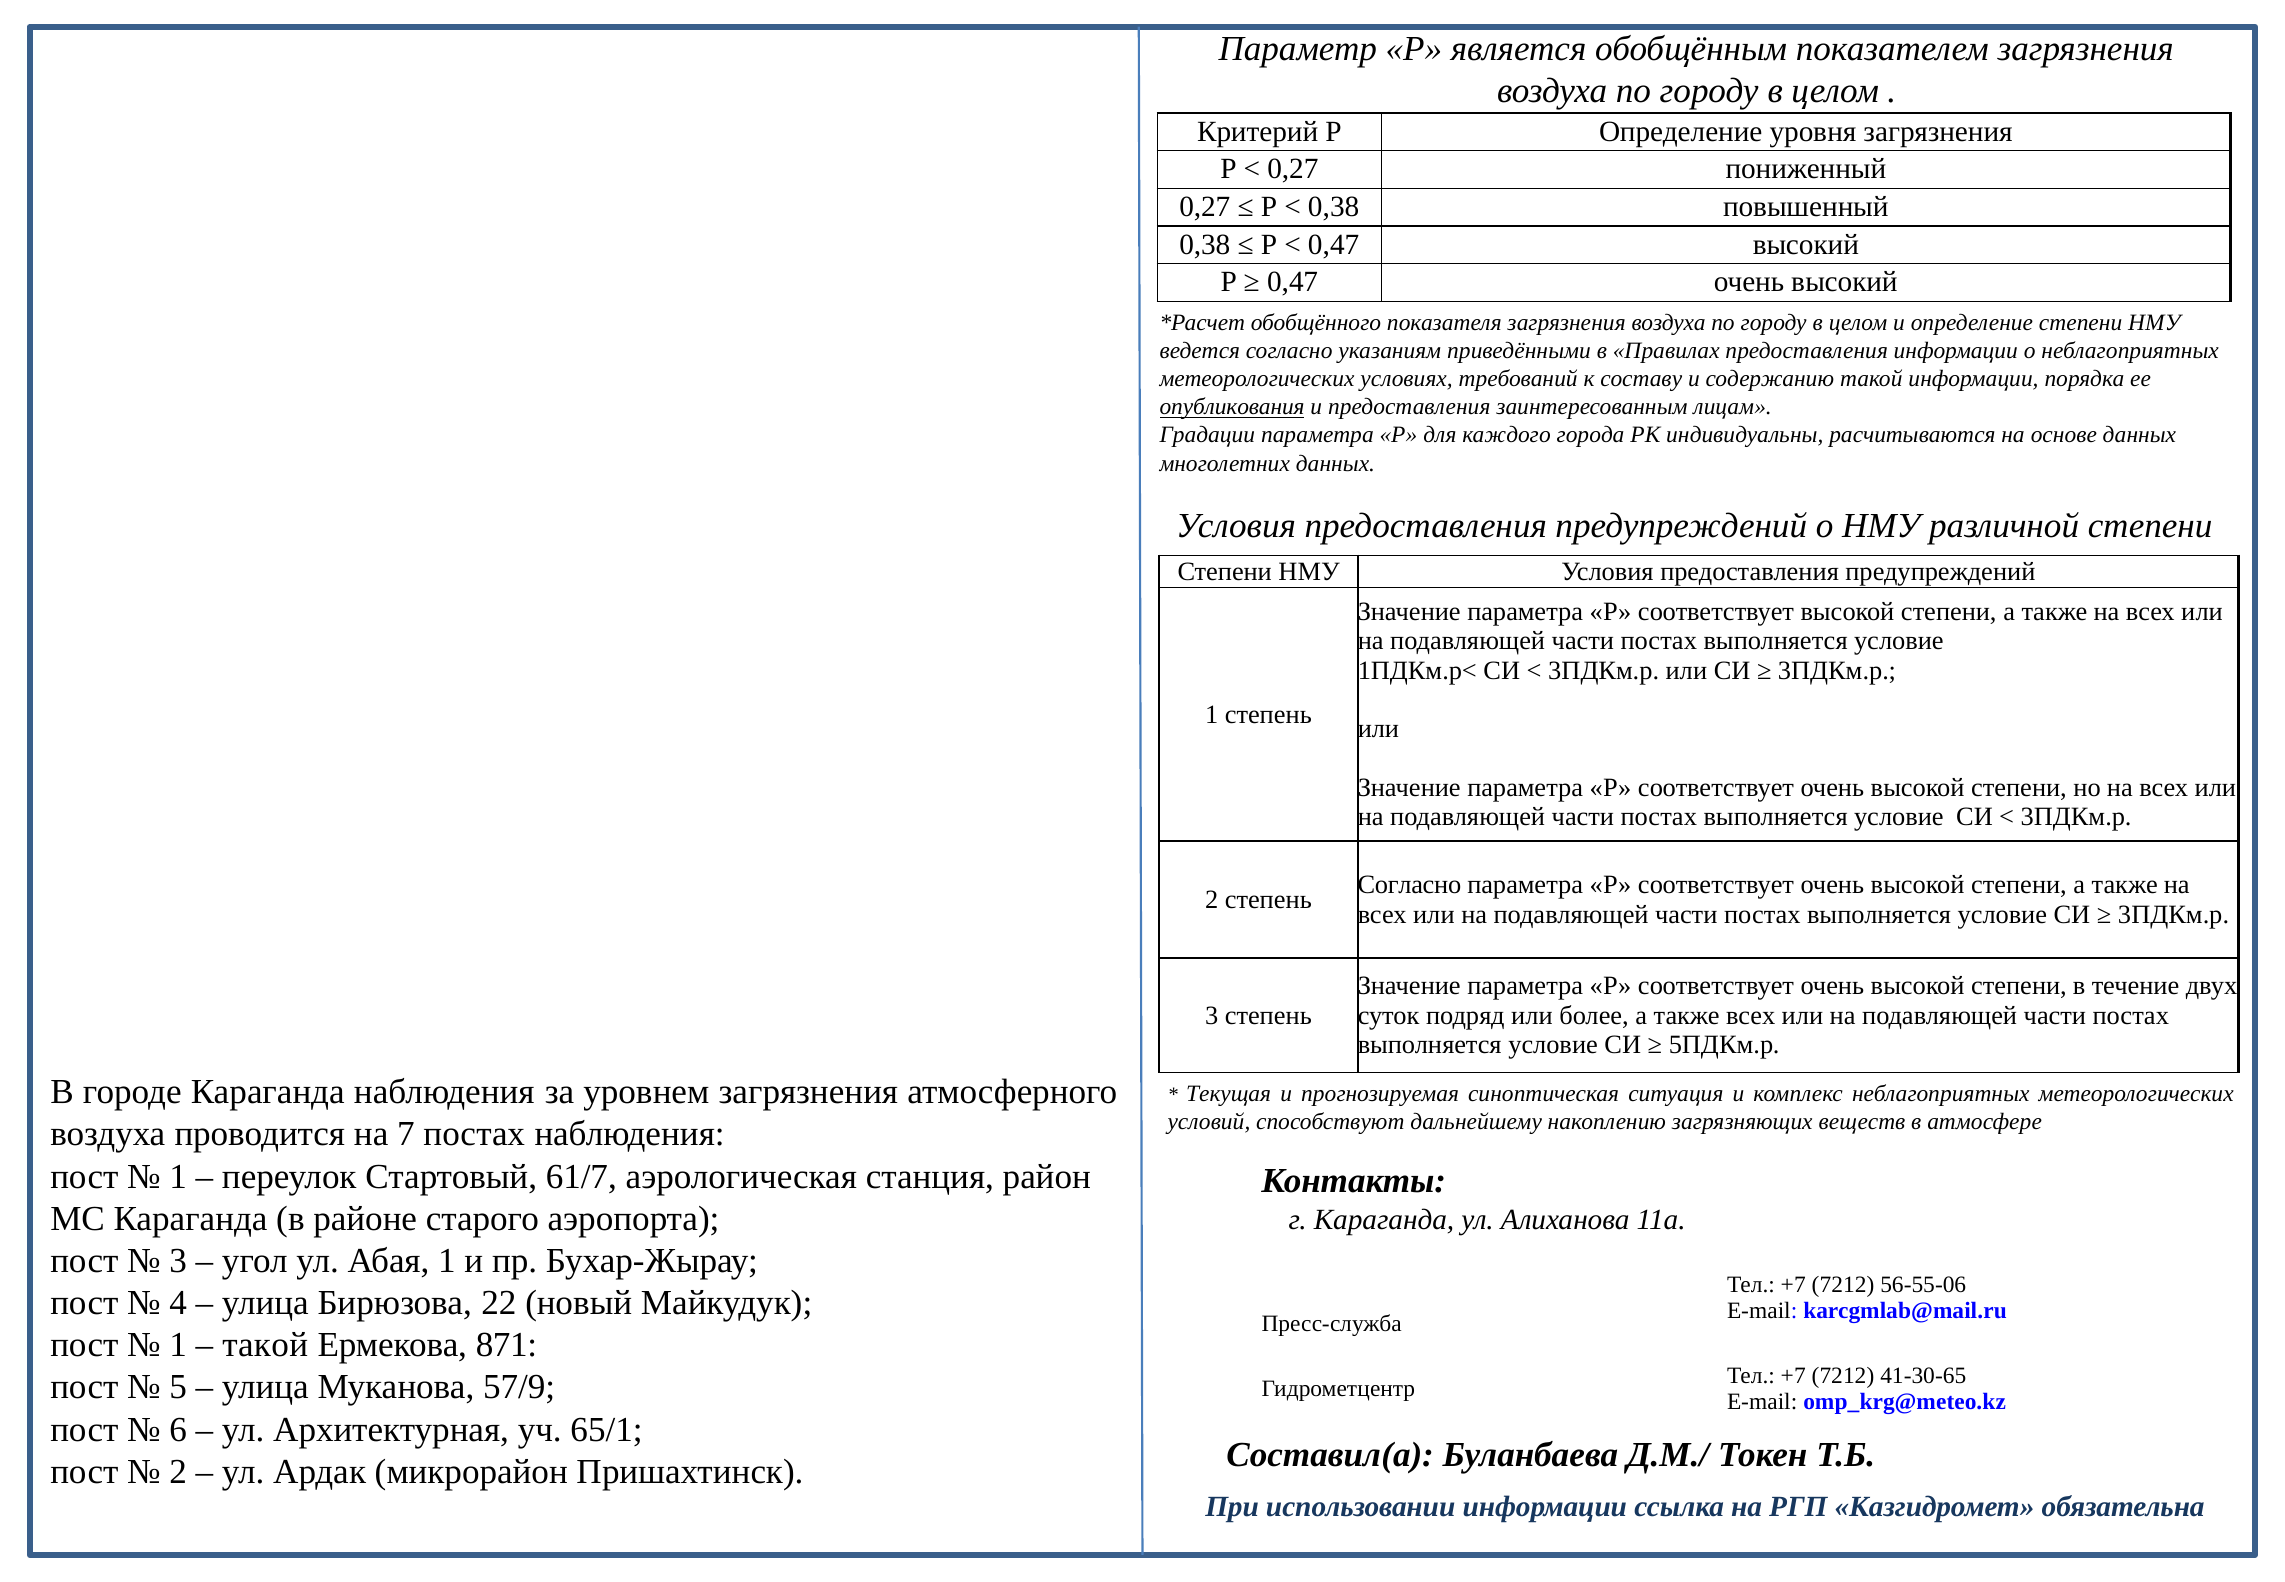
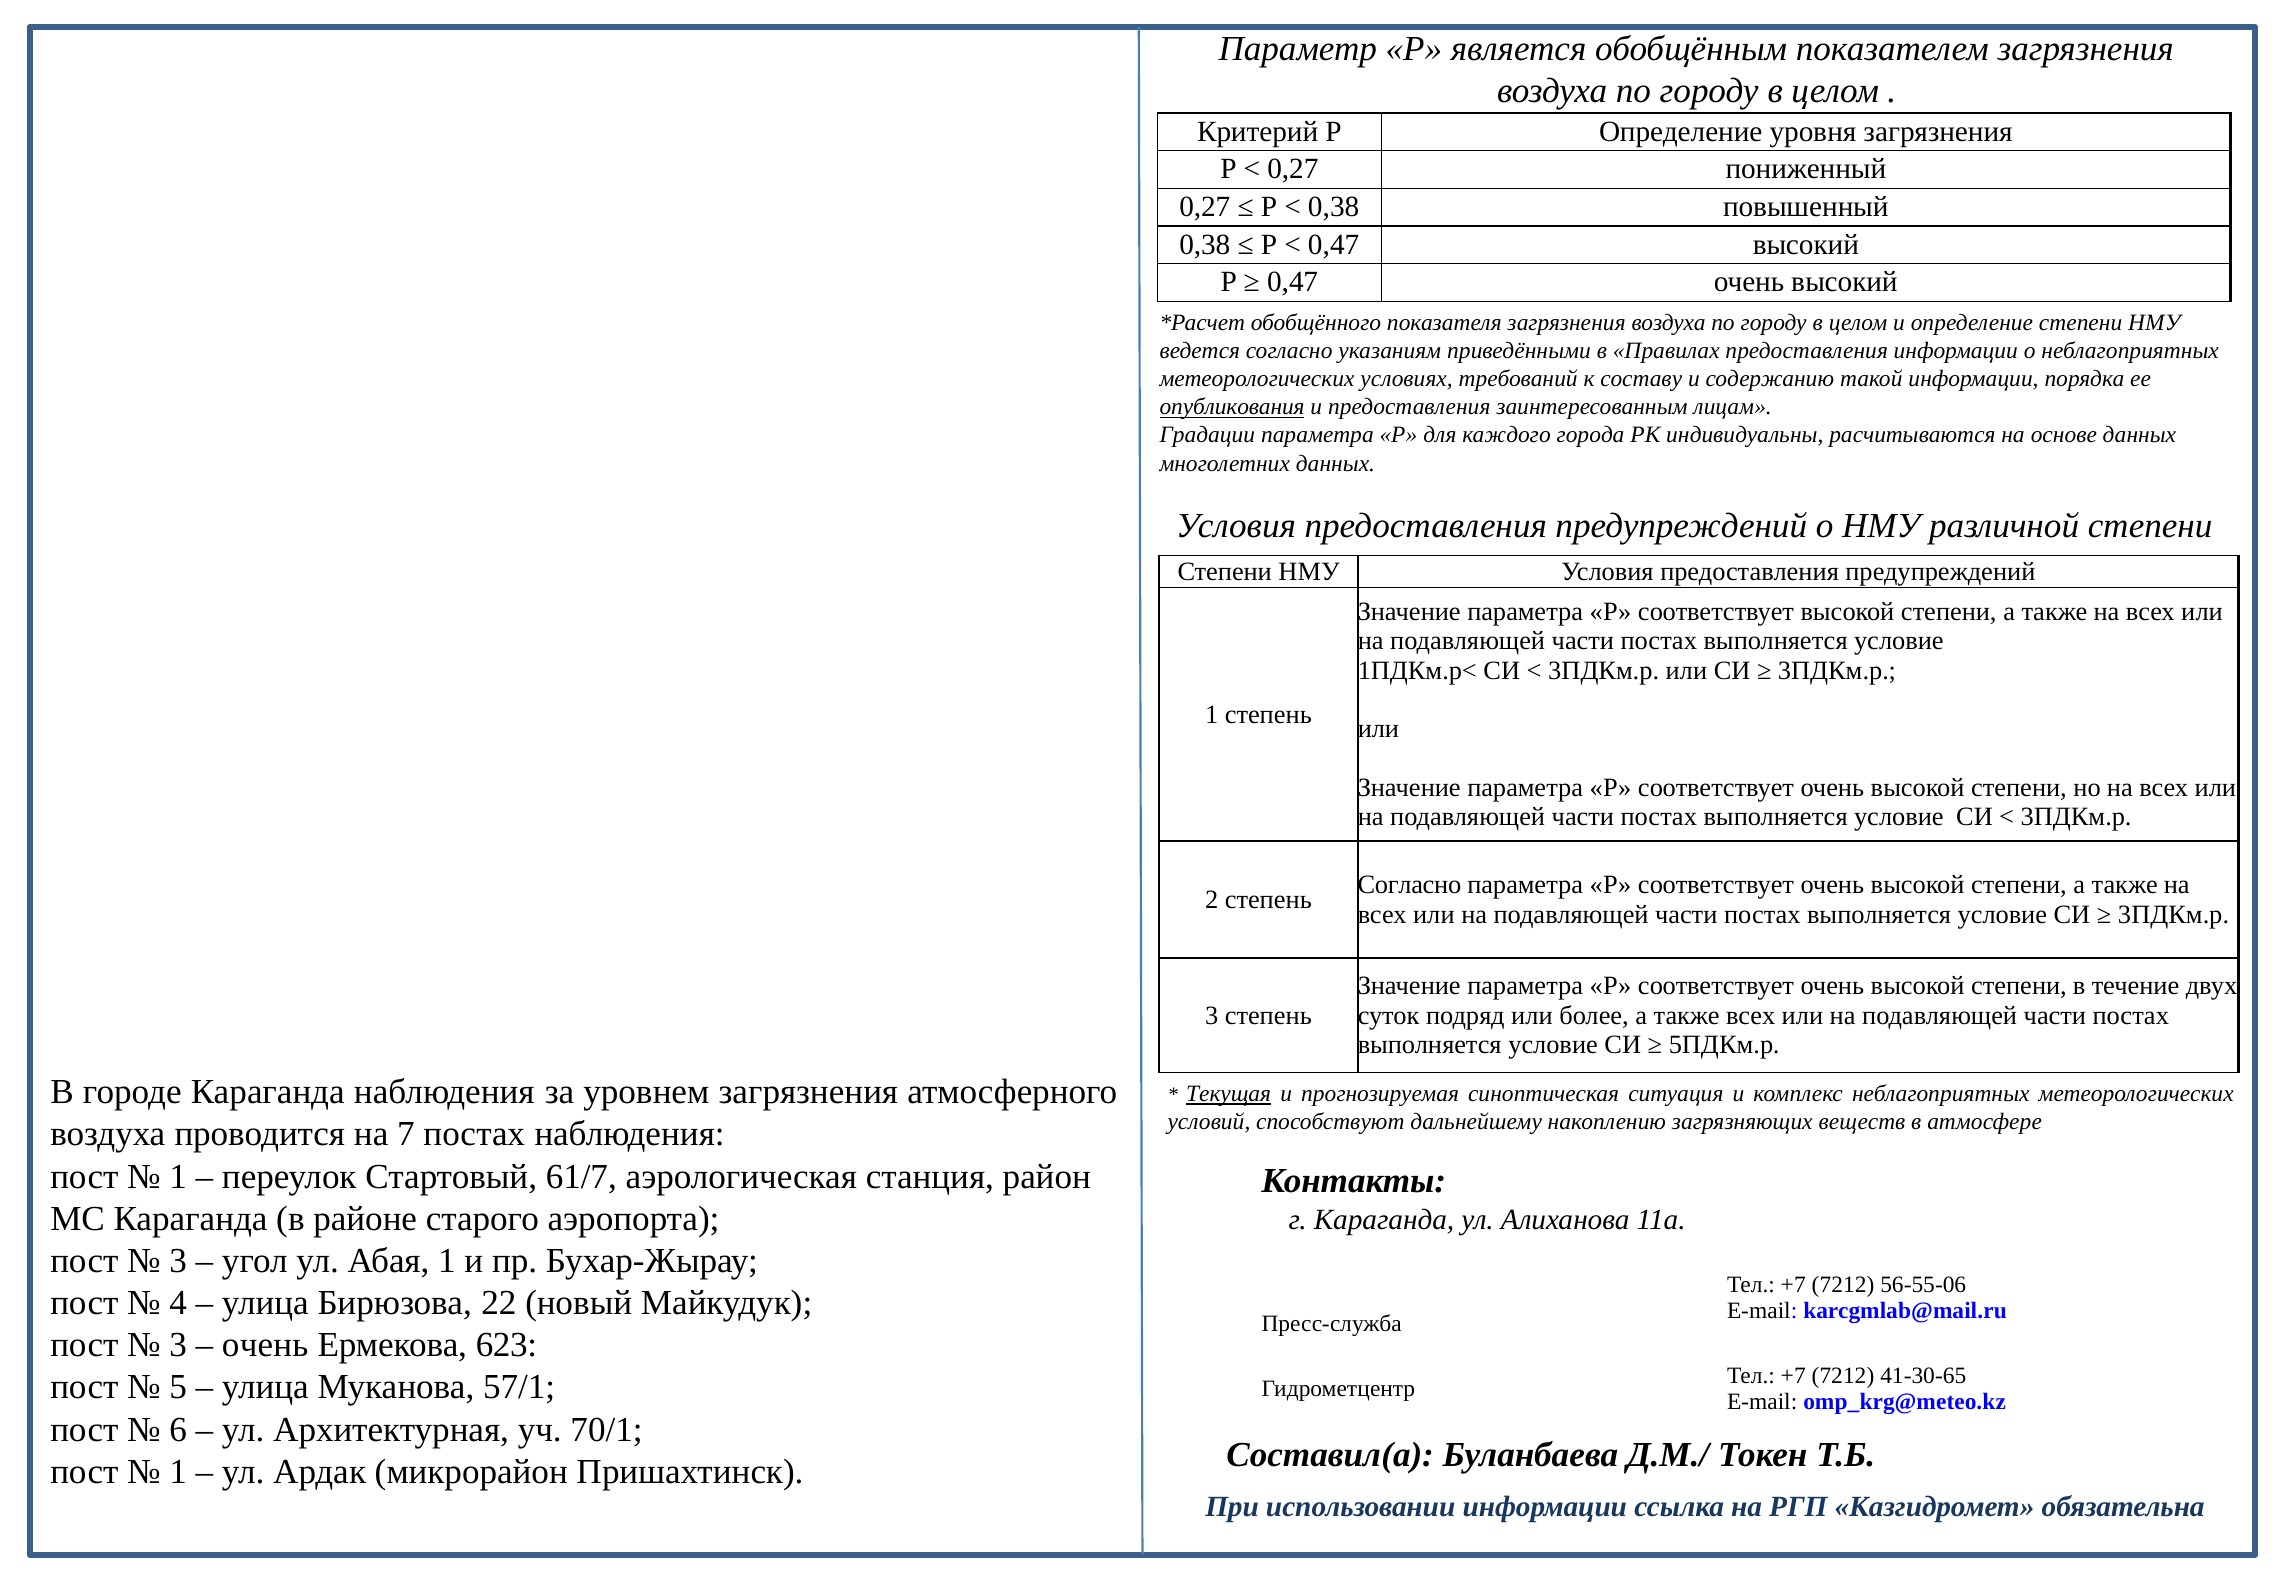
Текущая underline: none -> present
1 at (178, 1345): 1 -> 3
такой at (265, 1345): такой -> очень
871: 871 -> 623
57/9: 57/9 -> 57/1
65/1: 65/1 -> 70/1
2 at (178, 1472): 2 -> 1
